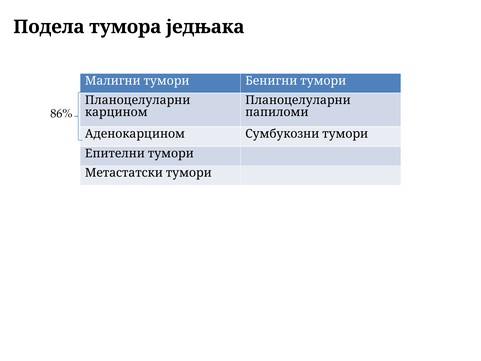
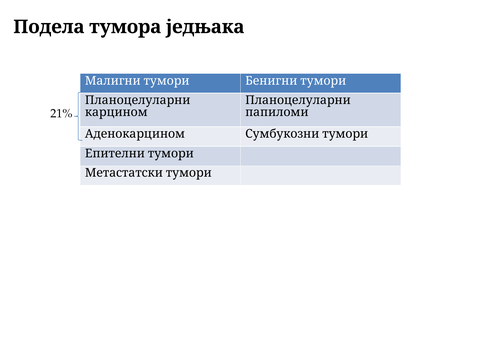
86%: 86% -> 21%
